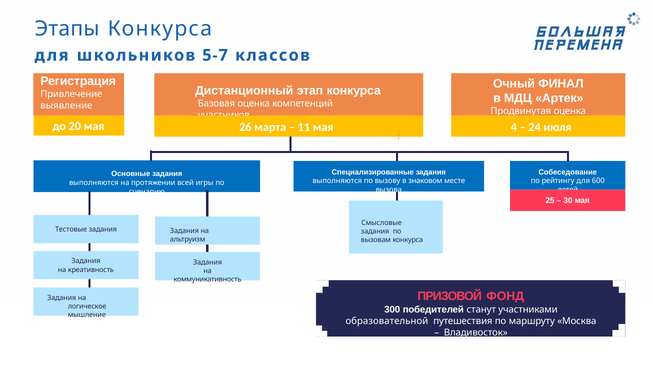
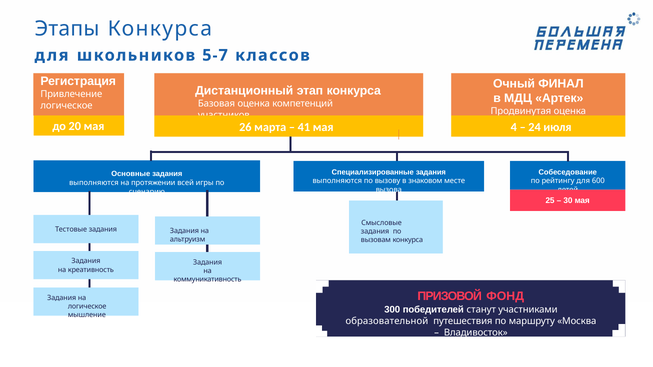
выявление at (66, 106): выявление -> логическое
11: 11 -> 41
